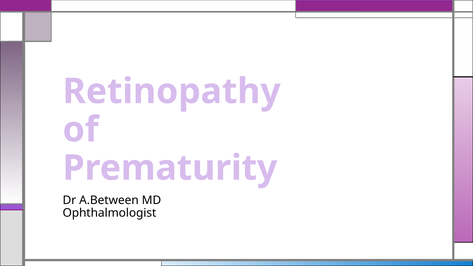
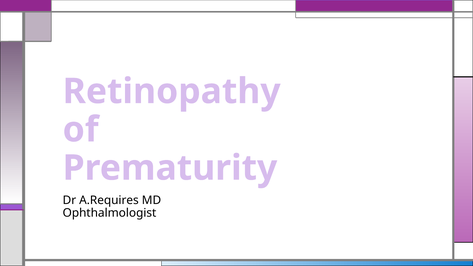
A.Between: A.Between -> A.Requires
